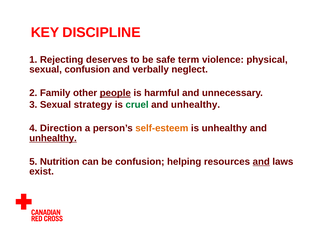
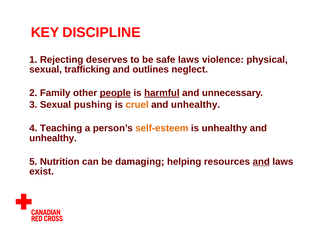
safe term: term -> laws
sexual confusion: confusion -> trafficking
verbally: verbally -> outlines
harmful underline: none -> present
strategy: strategy -> pushing
cruel colour: green -> orange
Direction: Direction -> Teaching
unhealthy at (53, 138) underline: present -> none
be confusion: confusion -> damaging
